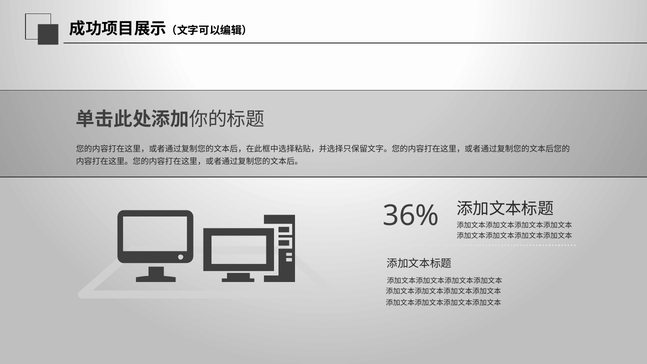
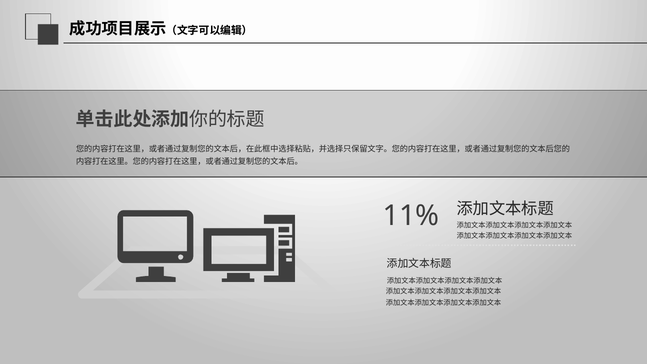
36%: 36% -> 11%
